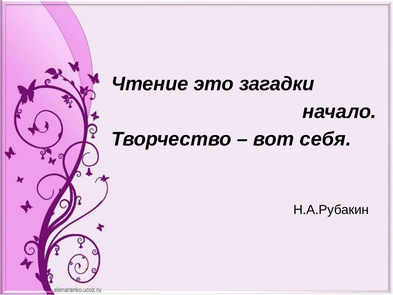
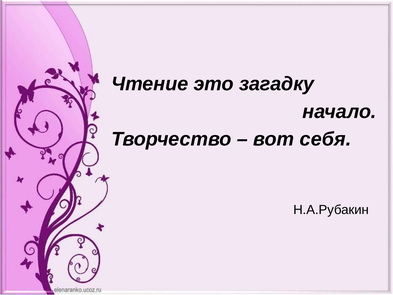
загадки: загадки -> загадку
